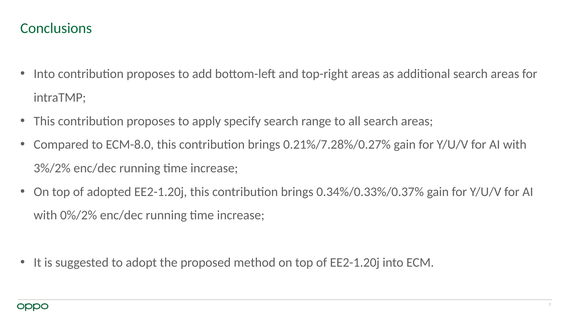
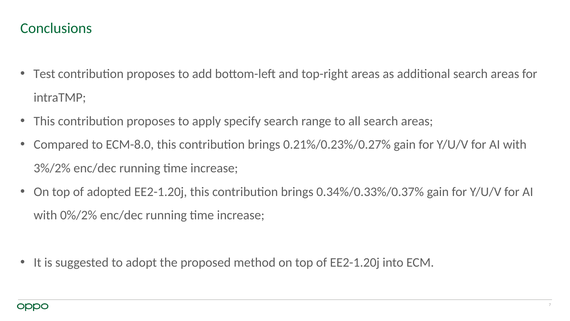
Into at (44, 74): Into -> Test
0.21%/7.28%/0.27%: 0.21%/7.28%/0.27% -> 0.21%/0.23%/0.27%
